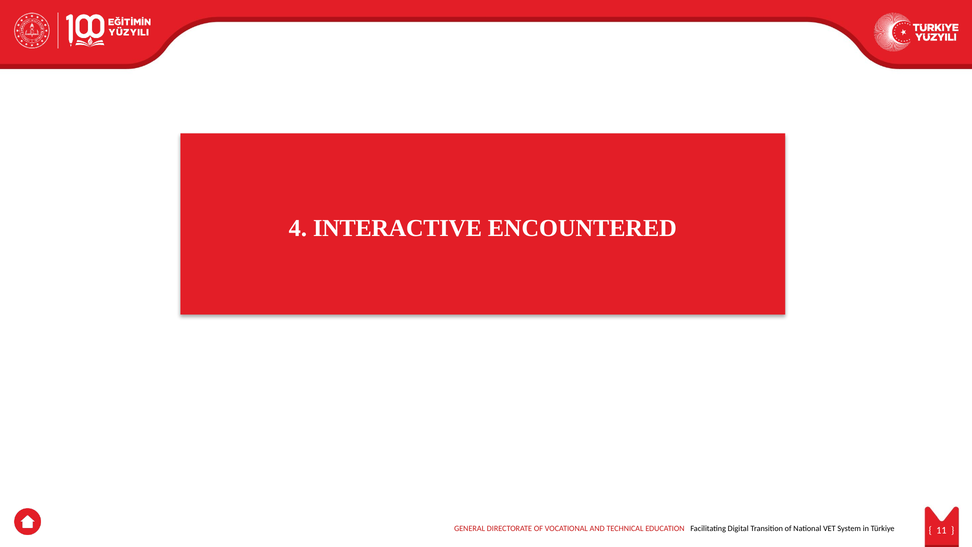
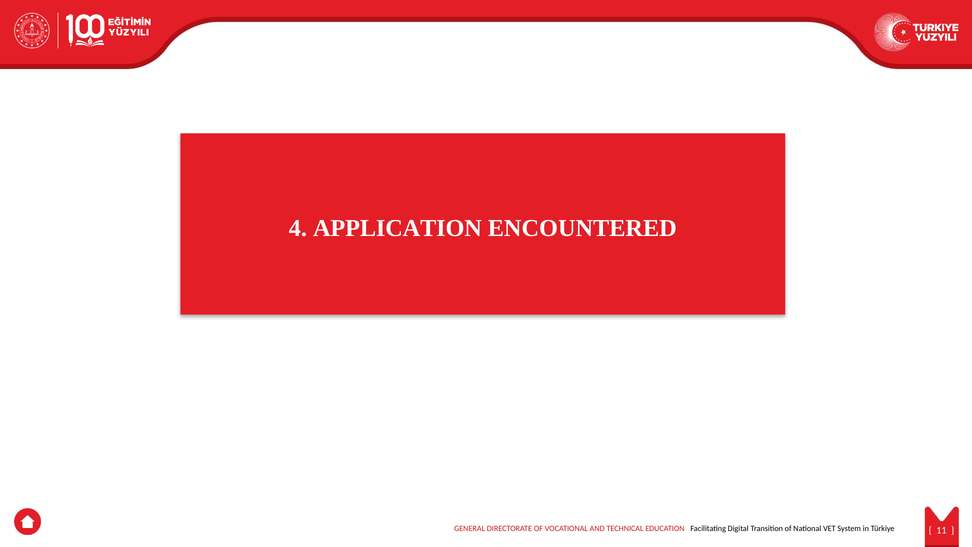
INTERACTIVE: INTERACTIVE -> APPLICATION
